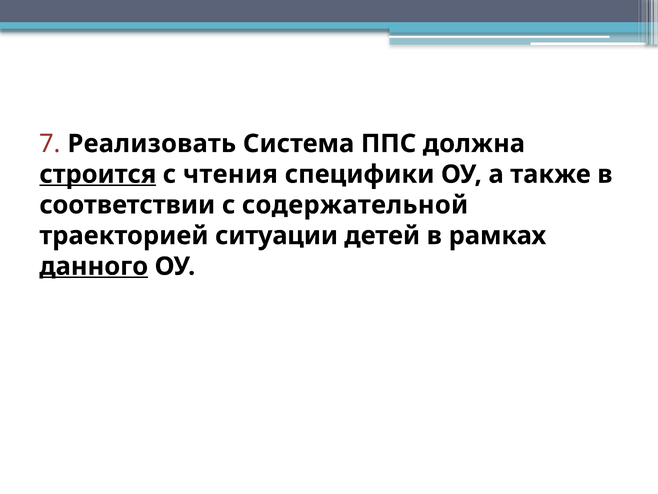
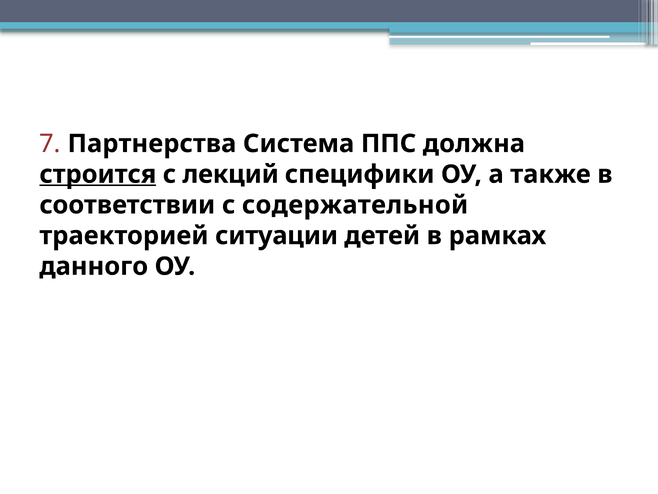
Реализовать: Реализовать -> Партнерства
чтения: чтения -> лекций
данного underline: present -> none
